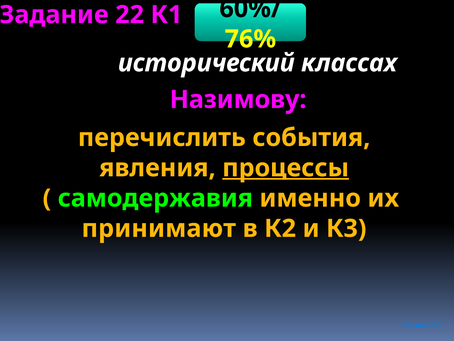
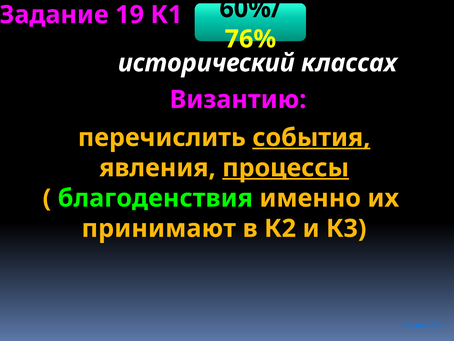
22: 22 -> 19
Назимову: Назимову -> Византию
события underline: none -> present
самодержавия: самодержавия -> благоденствия
